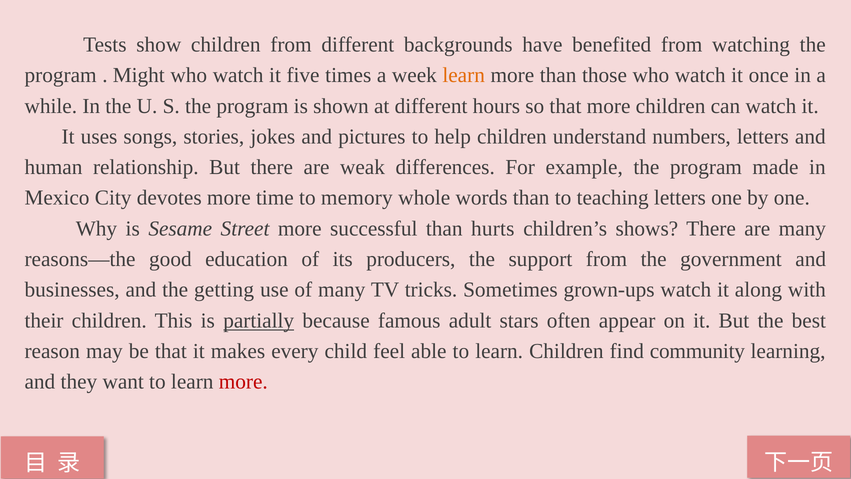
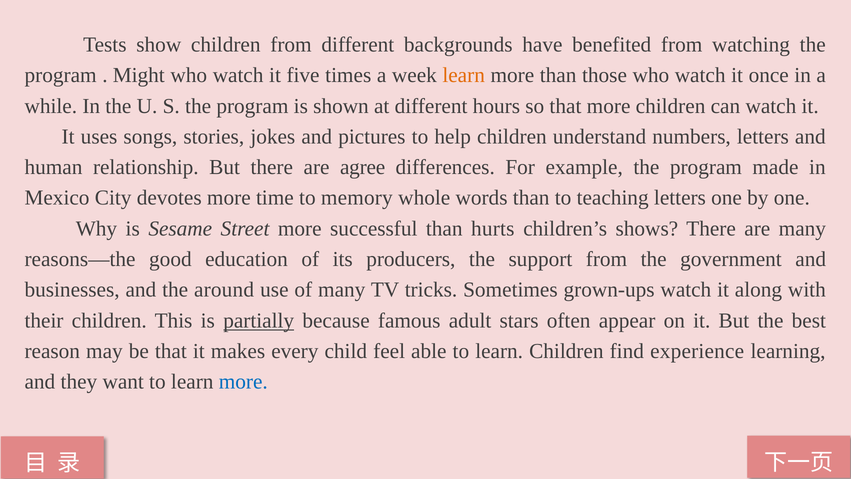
weak: weak -> agree
getting: getting -> around
community: community -> experience
more at (243, 382) colour: red -> blue
